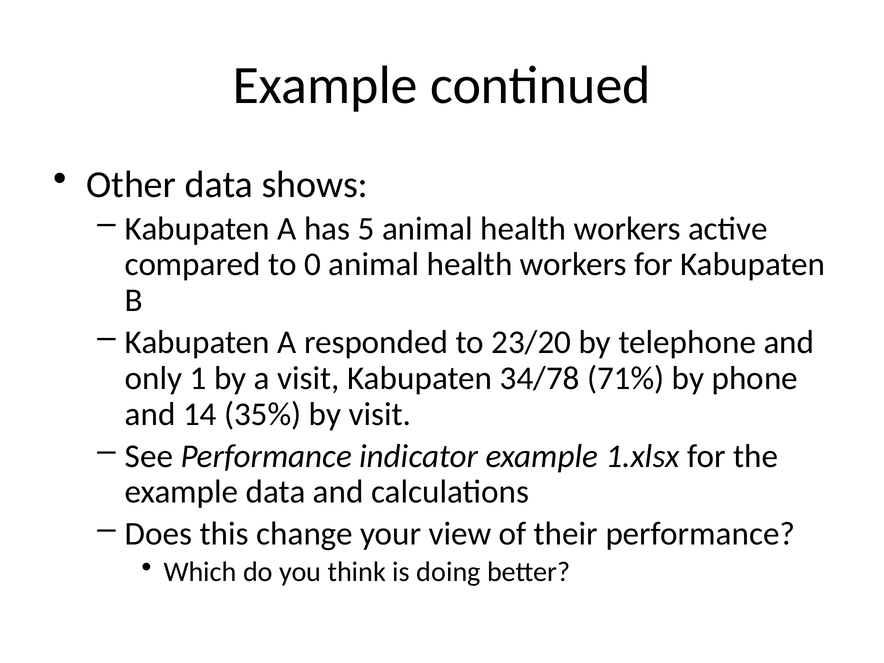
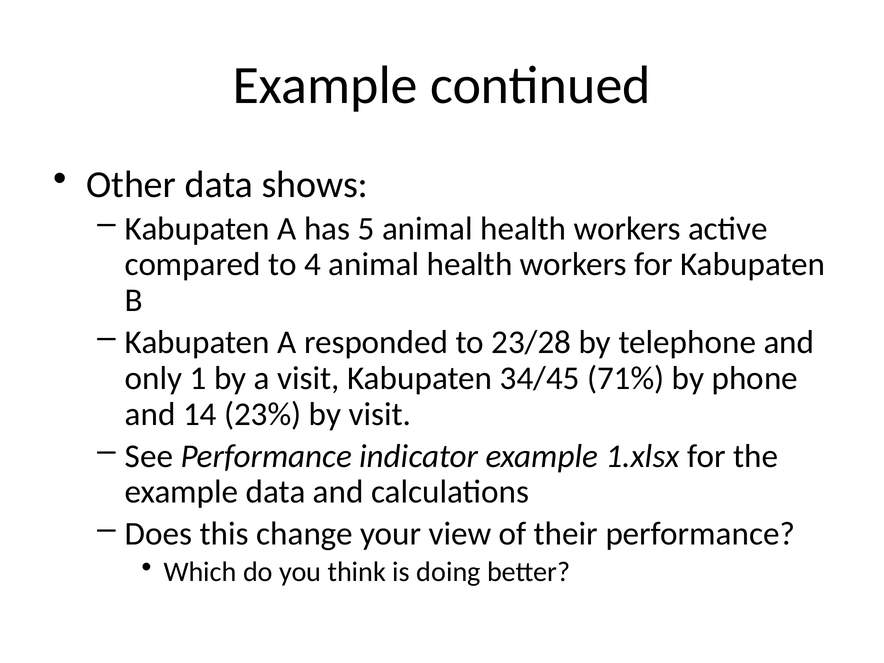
0: 0 -> 4
23/20: 23/20 -> 23/28
34/78: 34/78 -> 34/45
35%: 35% -> 23%
